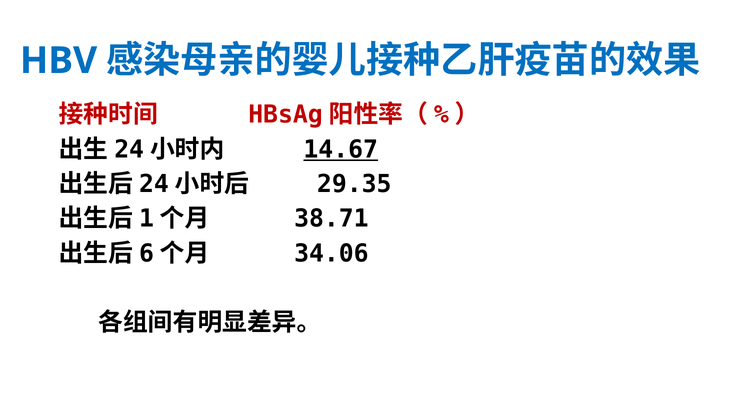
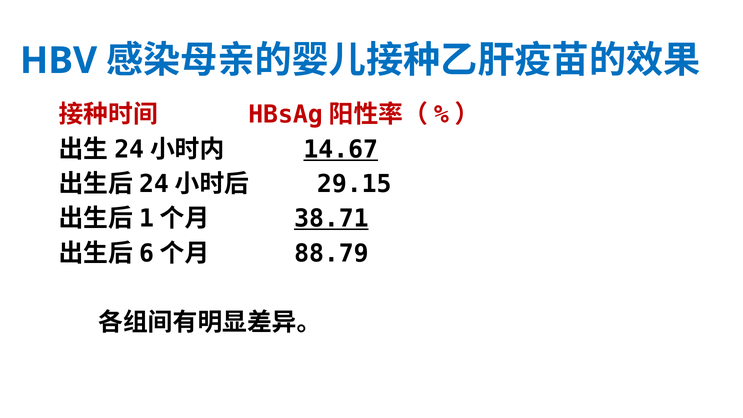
29.35: 29.35 -> 29.15
38.71 underline: none -> present
34.06: 34.06 -> 88.79
